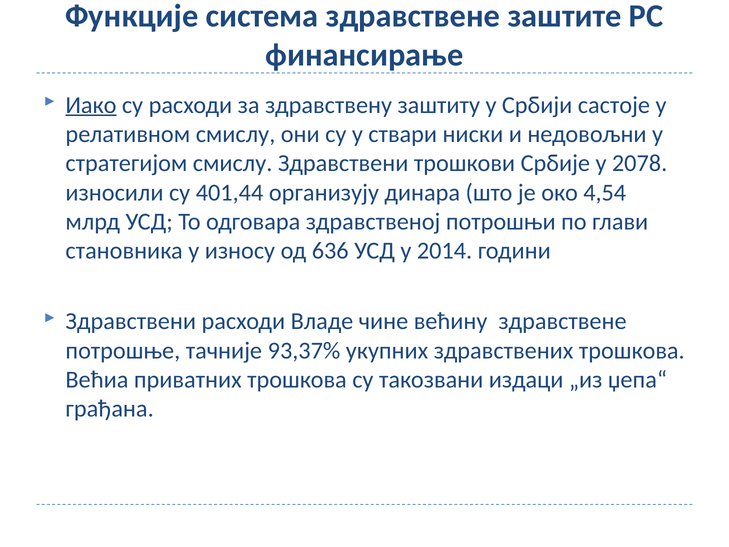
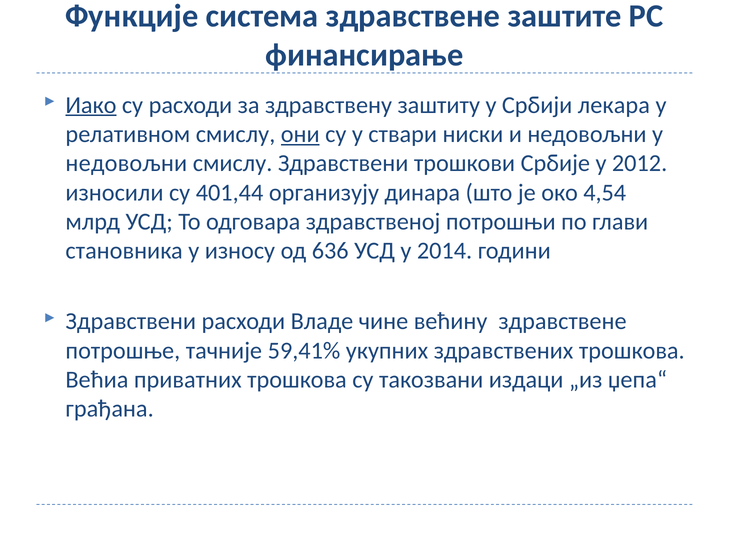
састоје: састоје -> лекара
они underline: none -> present
стратегијом at (126, 163): стратегијом -> недовољни
2078: 2078 -> 2012
93,37%: 93,37% -> 59,41%
